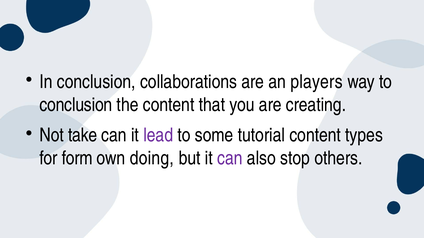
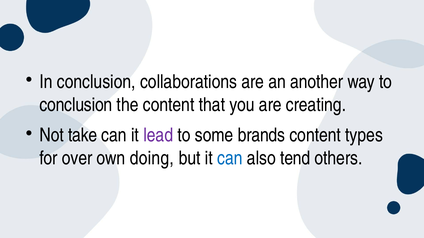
players: players -> another
tutorial: tutorial -> brands
form: form -> over
can at (230, 159) colour: purple -> blue
stop: stop -> tend
